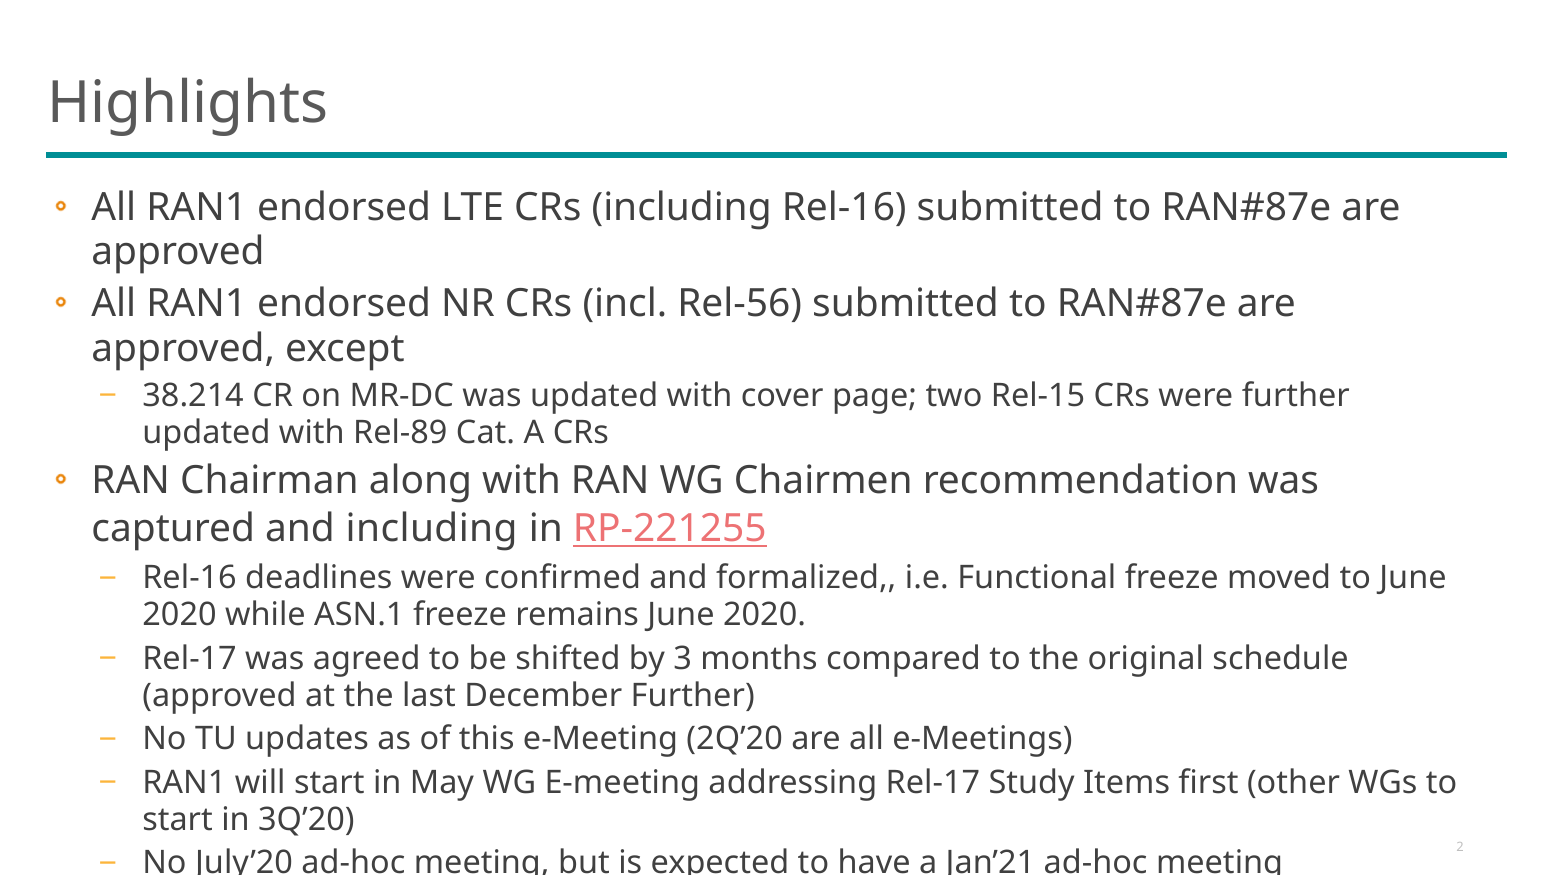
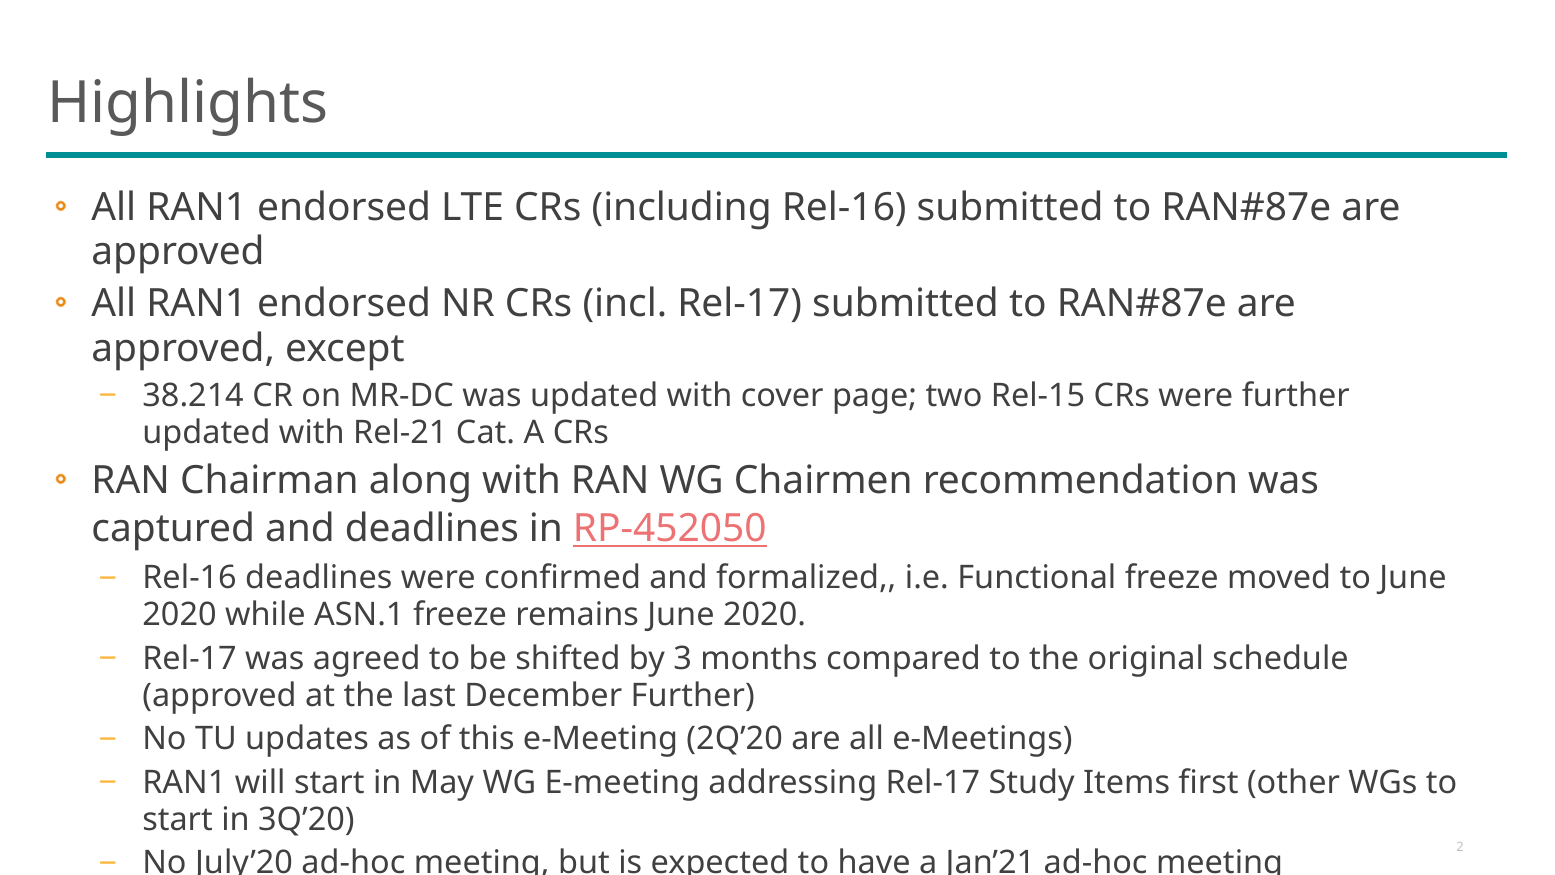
incl Rel-56: Rel-56 -> Rel-17
Rel-89: Rel-89 -> Rel-21
and including: including -> deadlines
RP-221255: RP-221255 -> RP-452050
